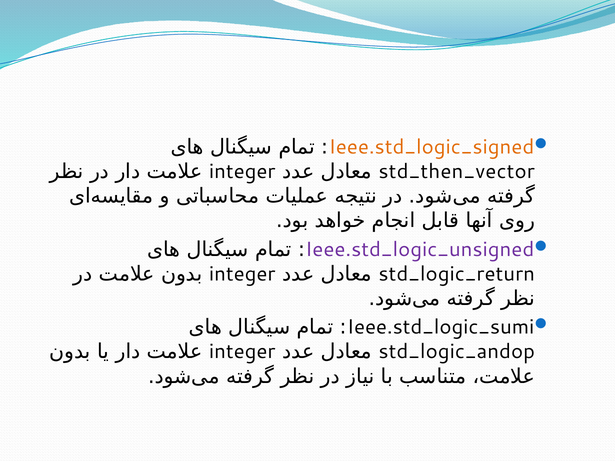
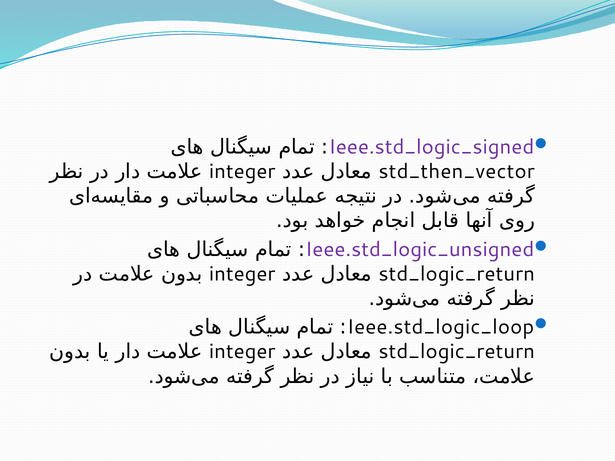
Ieee.std_logic_signed colour: orange -> purple
Ieee.std_logic_sumi: Ieee.std_logic_sumi -> Ieee.std_logic_loop
std_logic_andop at (457, 352): std_logic_andop -> std_logic_return
